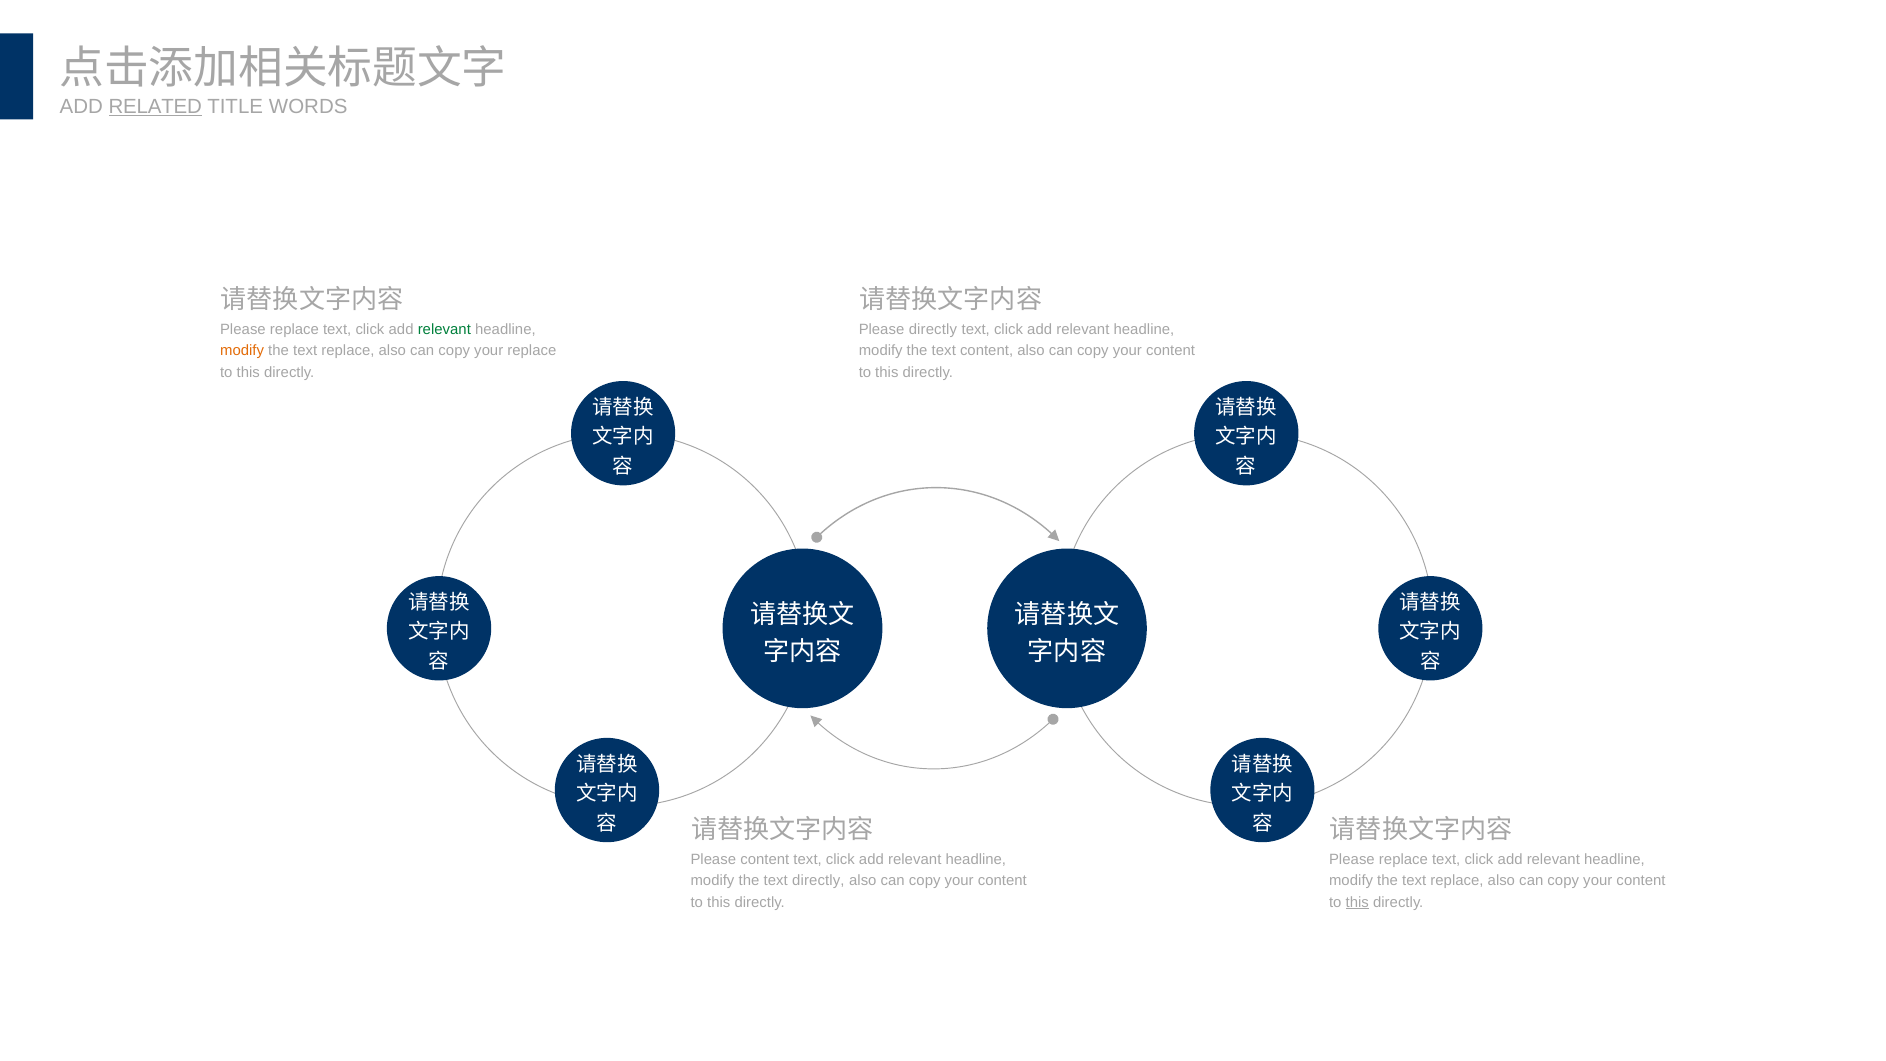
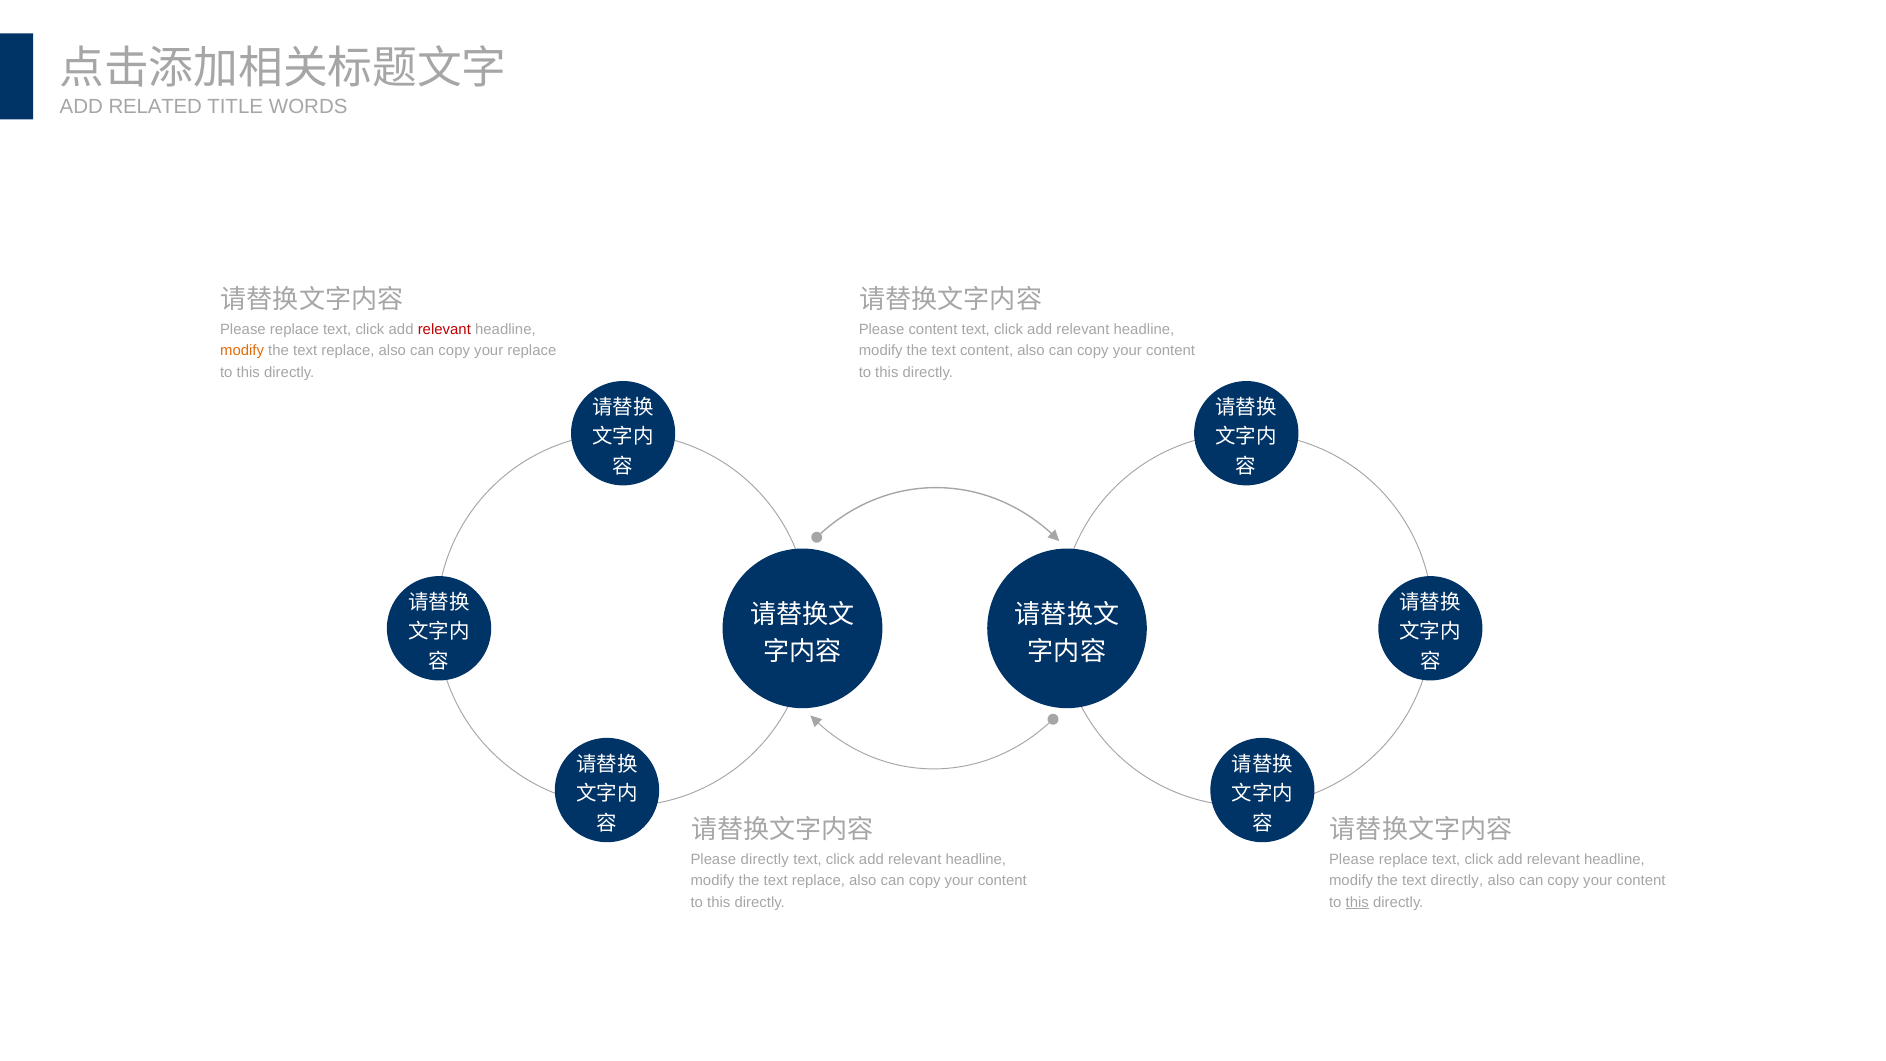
RELATED underline: present -> none
relevant at (444, 329) colour: green -> red
Please directly: directly -> content
Please content: content -> directly
directly at (818, 881): directly -> replace
replace at (1457, 881): replace -> directly
